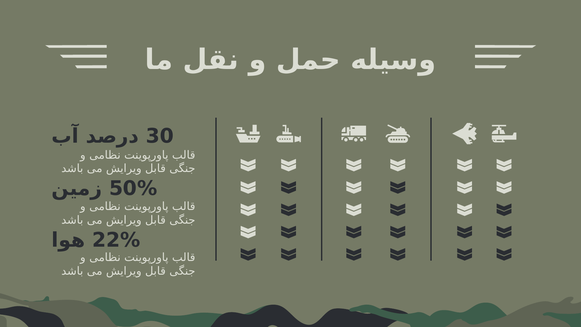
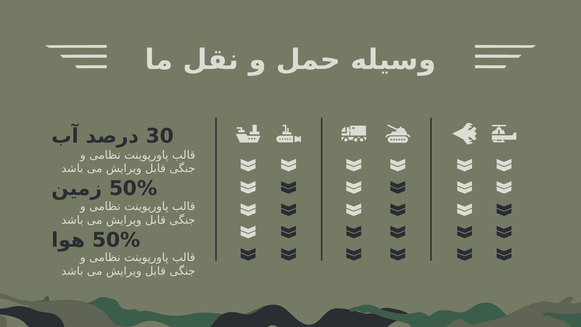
22% at (116, 240): 22% -> 50%
